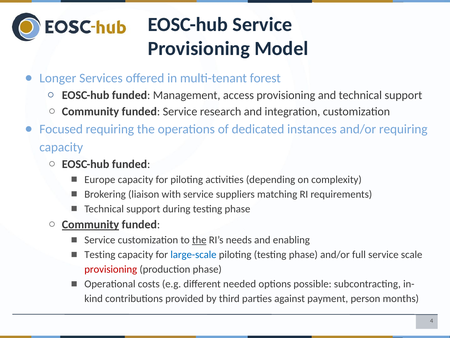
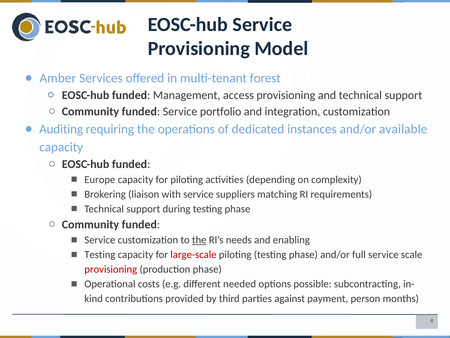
Longer: Longer -> Amber
research: research -> portfolio
Focused: Focused -> Auditing
and/or requiring: requiring -> available
Community at (90, 224) underline: present -> none
large-scale colour: blue -> red
